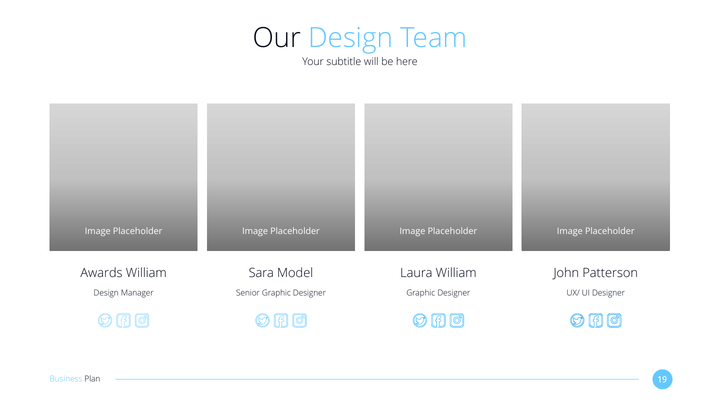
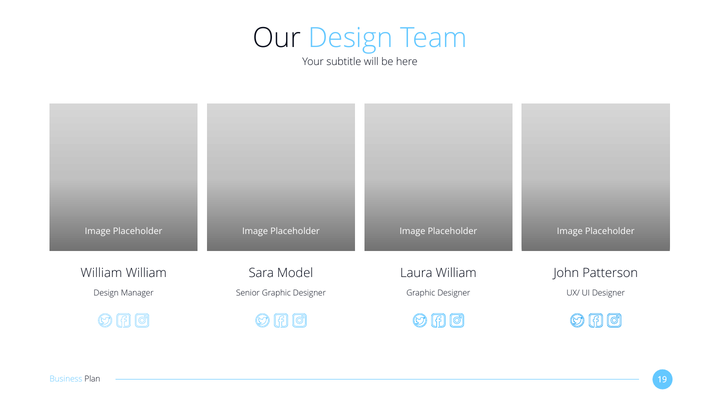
Awards at (101, 273): Awards -> William
